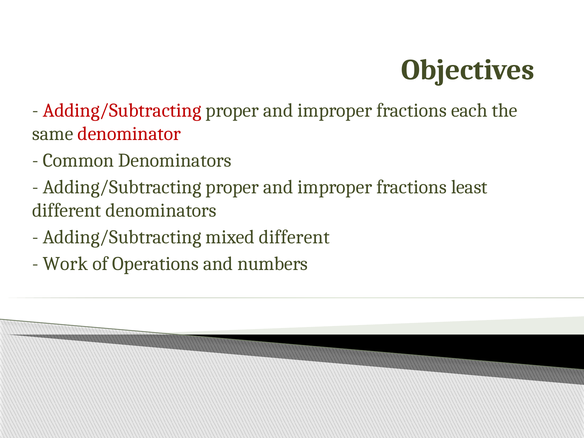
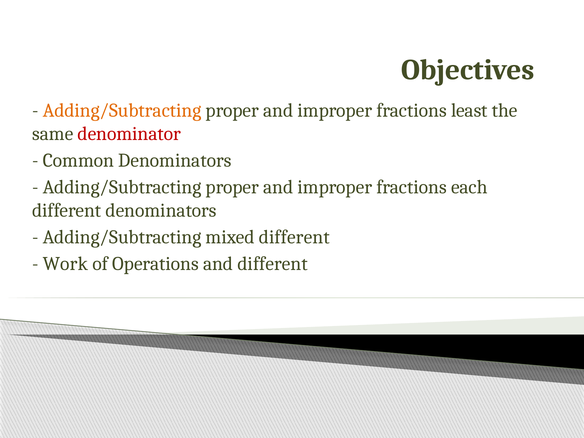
Adding/Subtracting at (122, 111) colour: red -> orange
each: each -> least
least: least -> each
and numbers: numbers -> different
